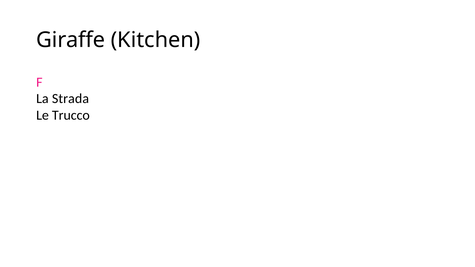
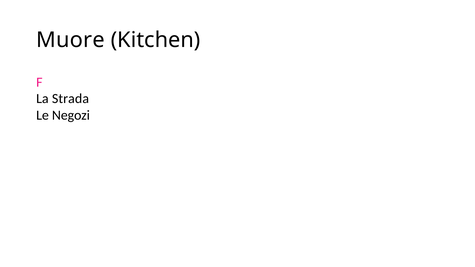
Giraffe: Giraffe -> Muore
Trucco: Trucco -> Negozi
